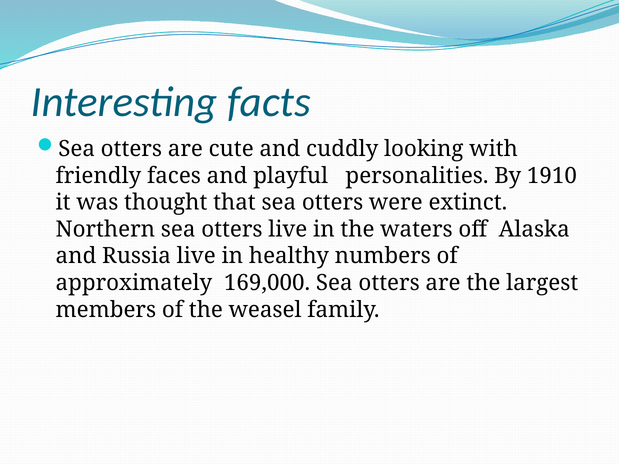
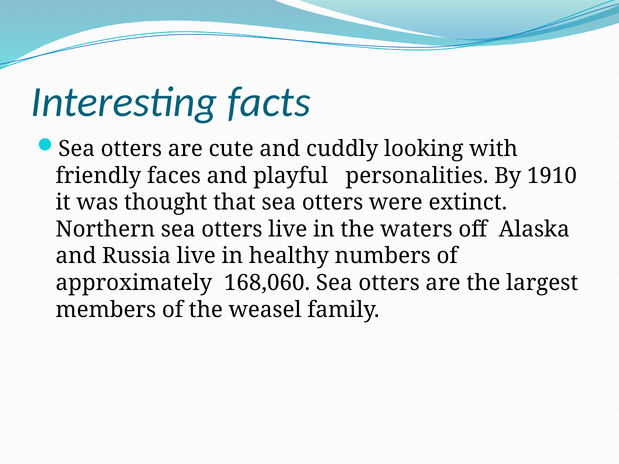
169,000: 169,000 -> 168,060
